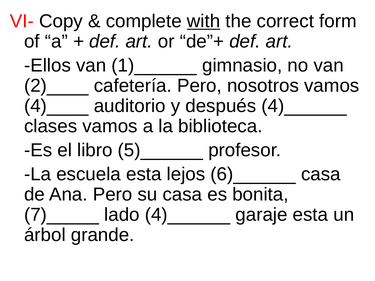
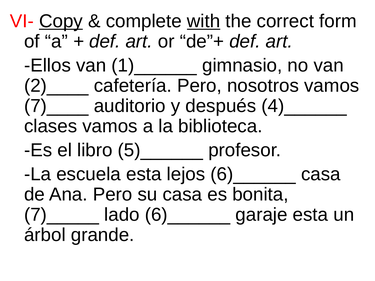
Copy underline: none -> present
4)____: 4)____ -> 7)____
lado 4)______: 4)______ -> 6)______
